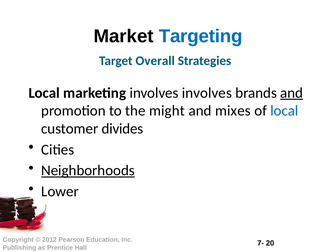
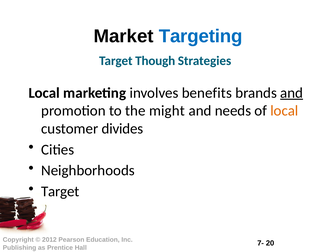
Overall: Overall -> Though
involves involves: involves -> benefits
mixes: mixes -> needs
local at (284, 111) colour: blue -> orange
Neighborhoods underline: present -> none
Lower at (60, 191): Lower -> Target
